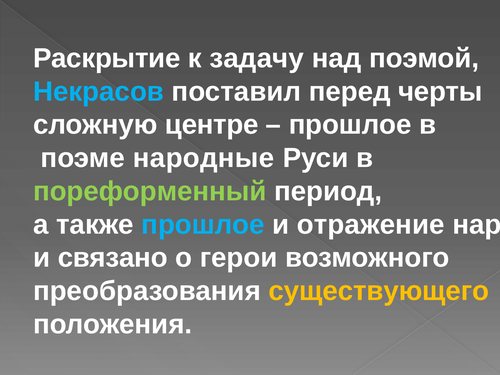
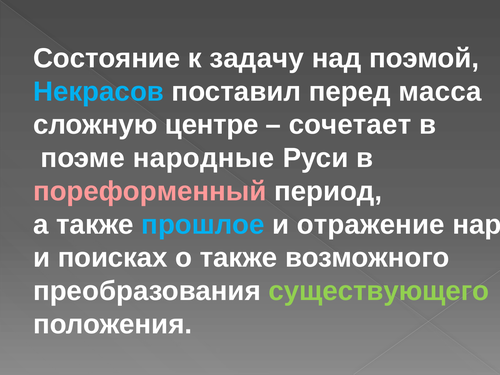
Раскрытие: Раскрытие -> Состояние
черты: черты -> масса
прошлое at (350, 125): прошлое -> сочетает
пореформенный colour: light green -> pink
связано: связано -> поисках
о герои: герои -> также
существующего colour: yellow -> light green
